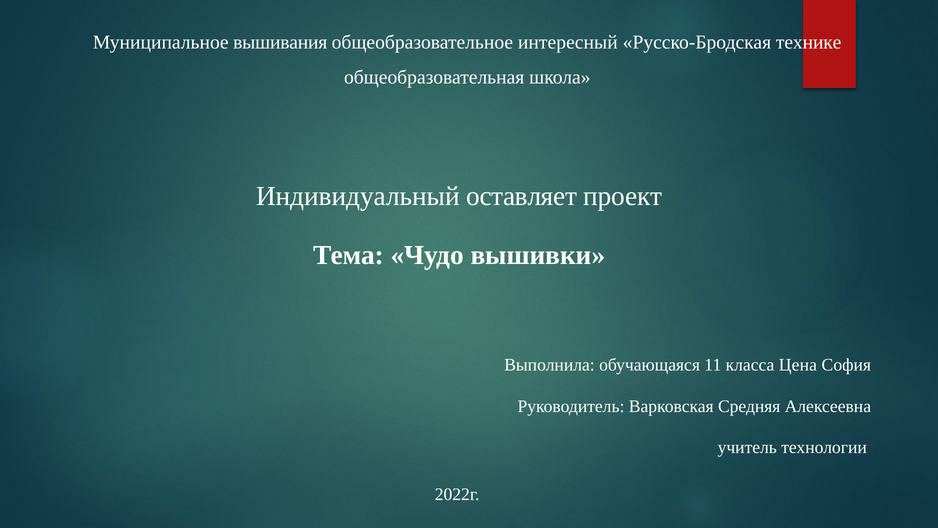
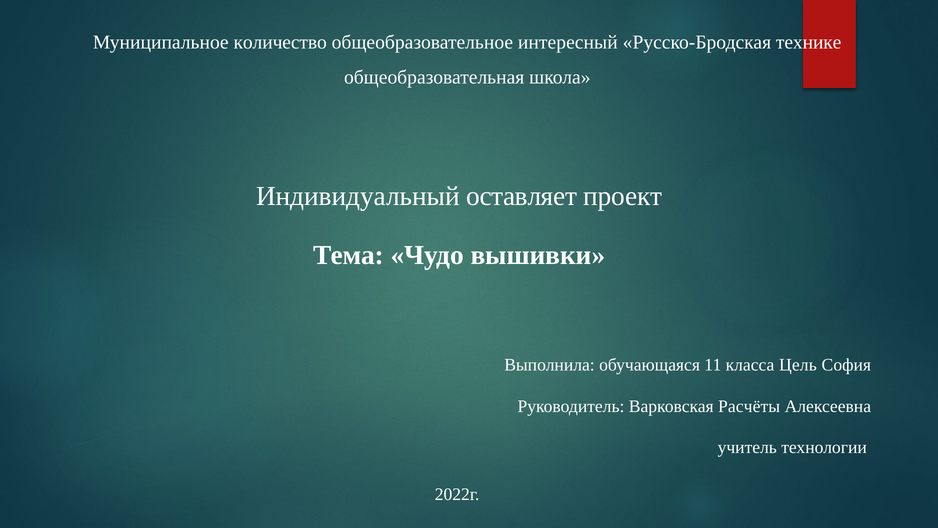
вышивания: вышивания -> количество
Цена: Цена -> Цель
Средняя: Средняя -> Расчёты
